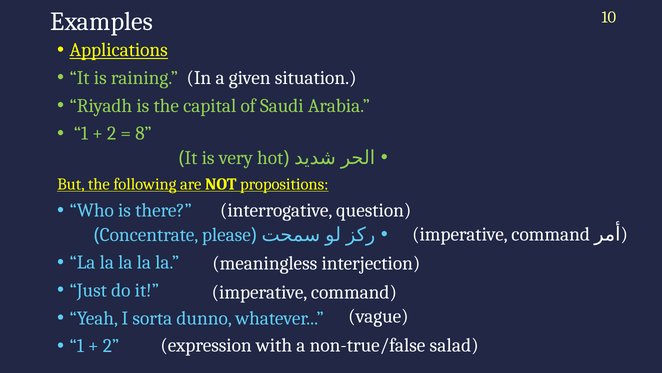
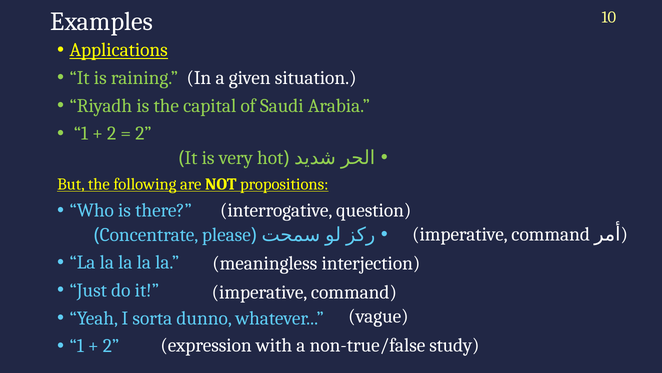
8 at (144, 133): 8 -> 2
salad: salad -> study
